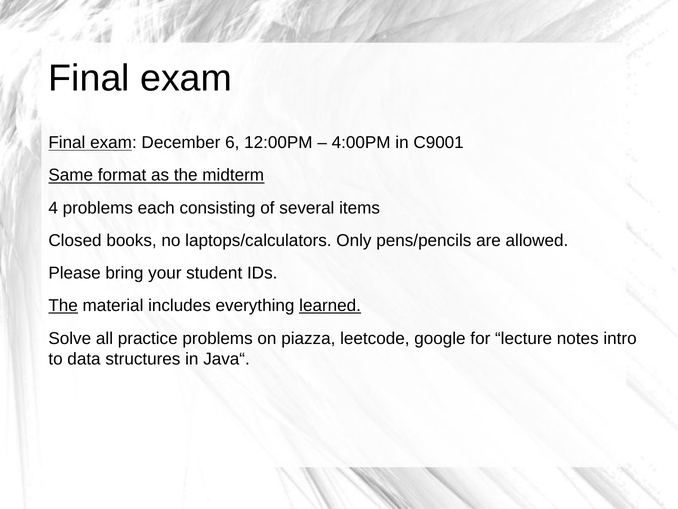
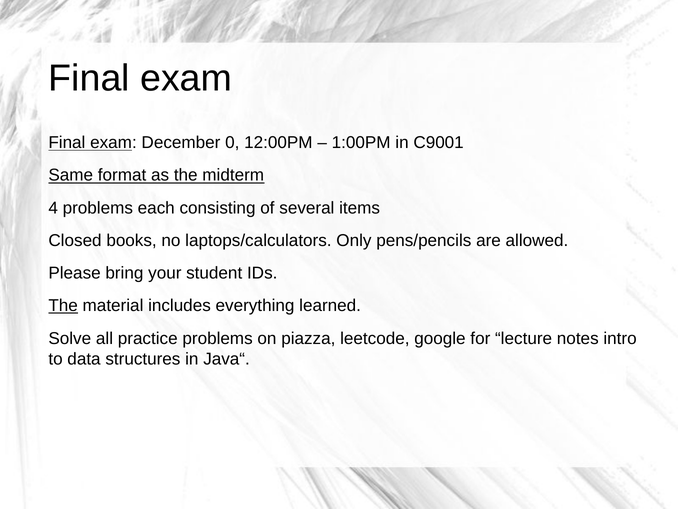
6: 6 -> 0
4:00PM: 4:00PM -> 1:00PM
learned underline: present -> none
